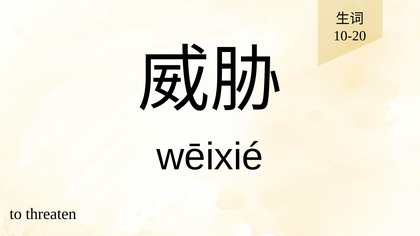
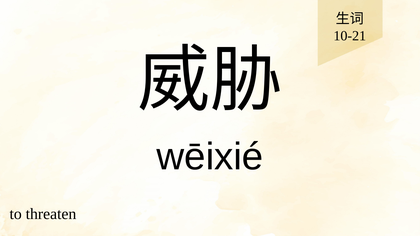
10-20: 10-20 -> 10-21
